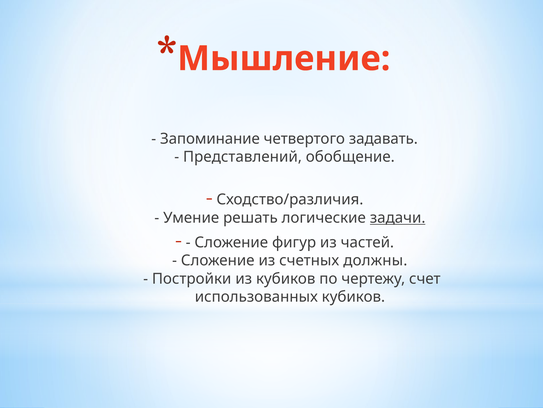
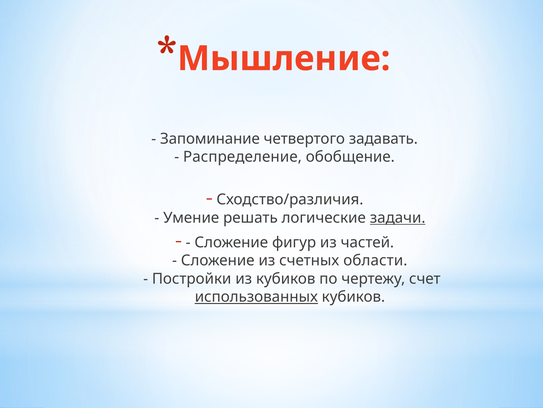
Представлений: Представлений -> Распределение
должны: должны -> области
использованных underline: none -> present
